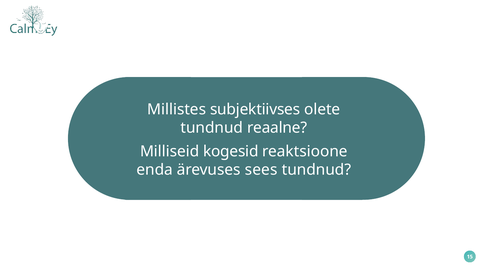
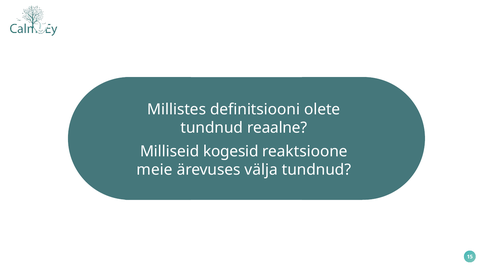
subjektiivses: subjektiivses -> definitsiooni
enda: enda -> meie
sees: sees -> välja
